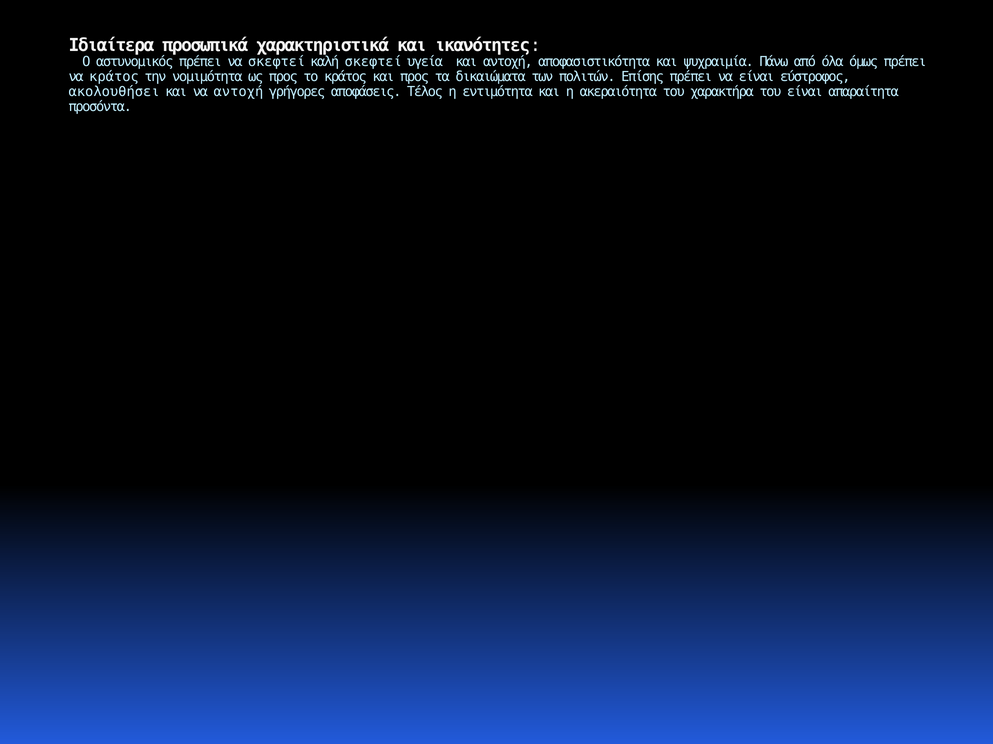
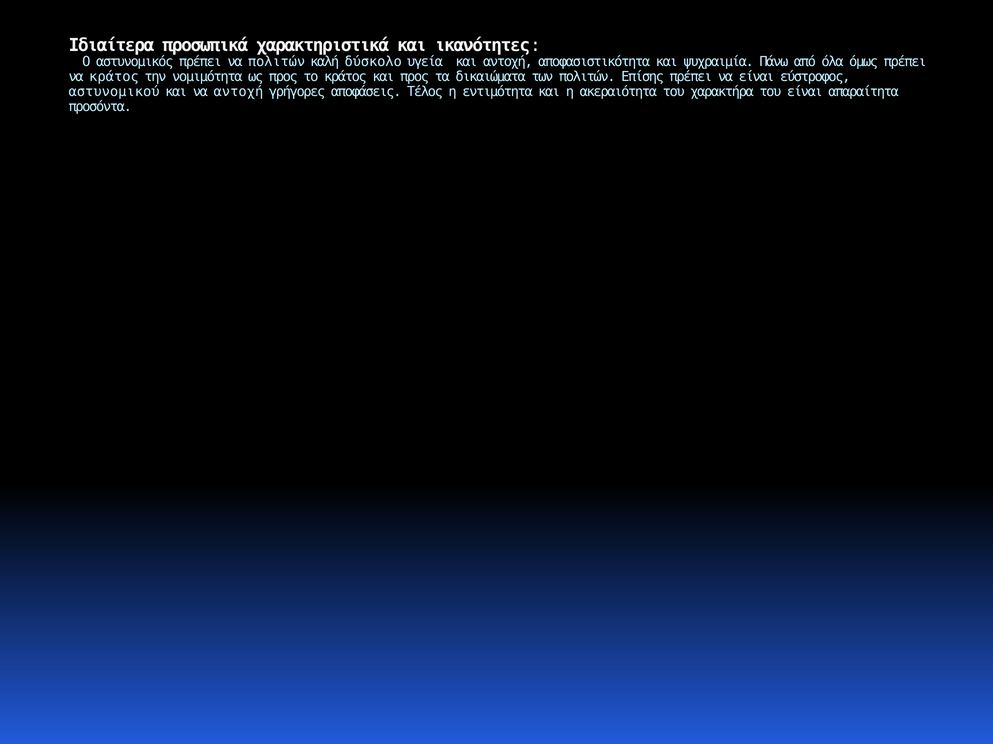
να σκεφτεί: σκεφτεί -> πολιτών
καλή σκεφτεί: σκεφτεί -> δύσκολο
ακολουθήσει: ακολουθήσει -> αστυνομικού
